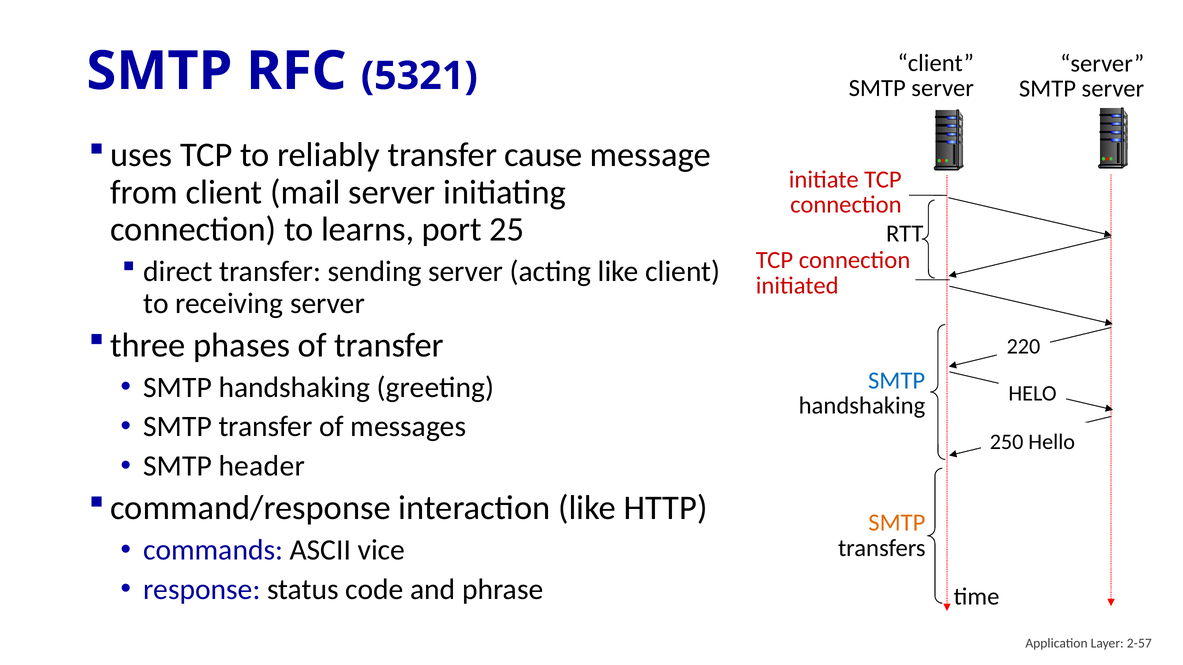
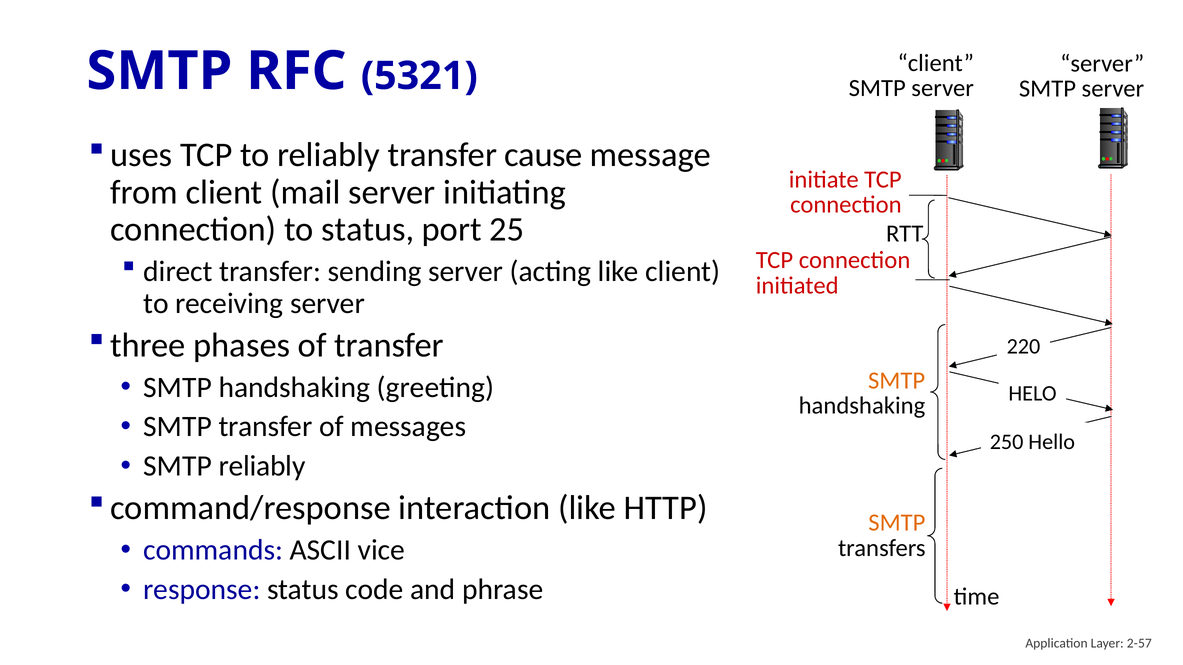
to learns: learns -> status
SMTP at (897, 381) colour: blue -> orange
SMTP header: header -> reliably
